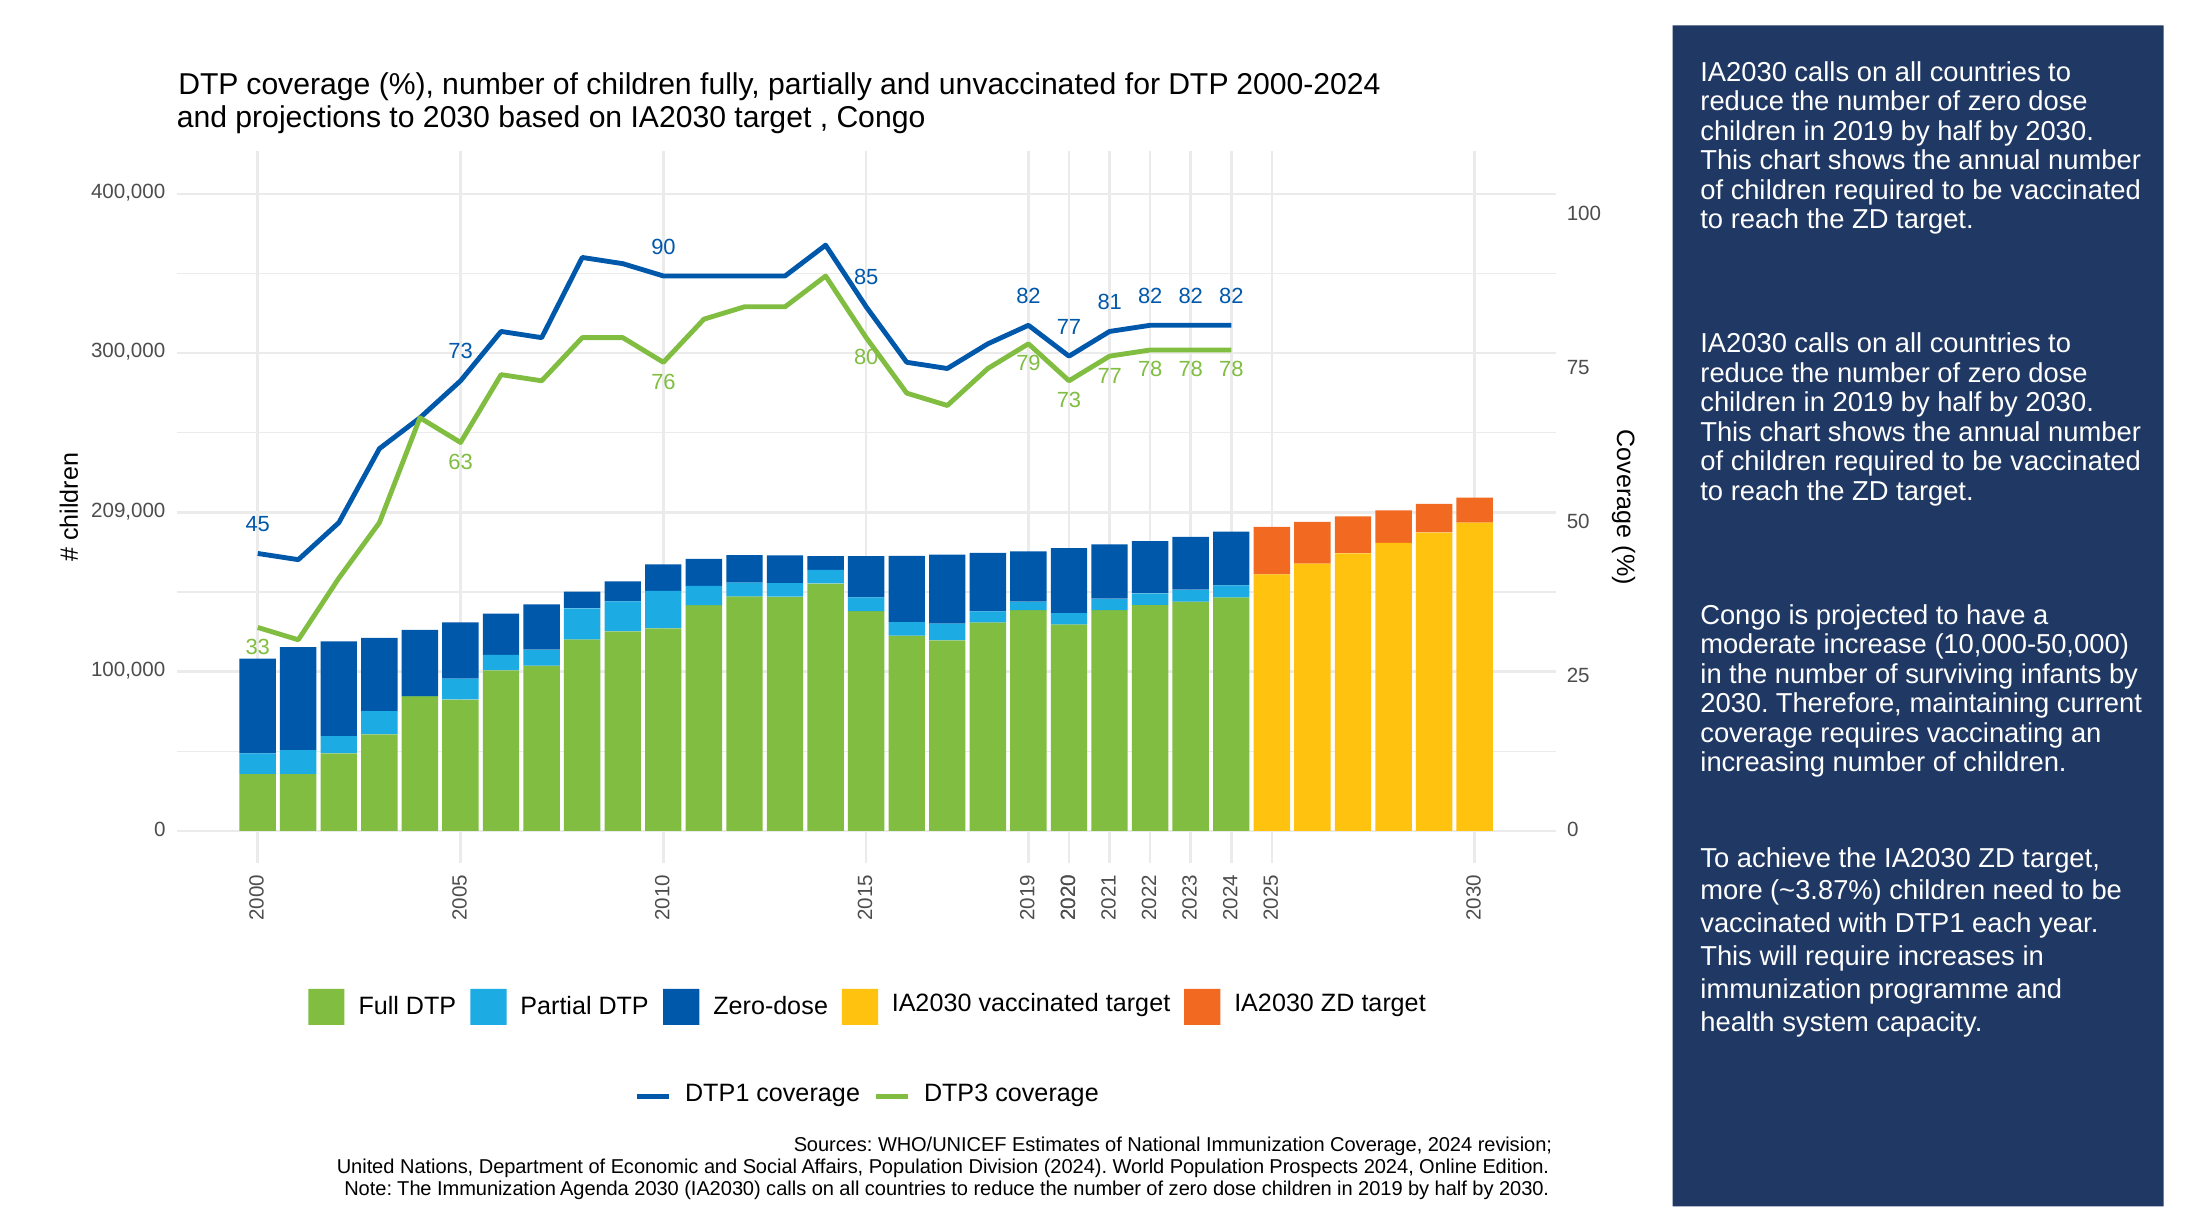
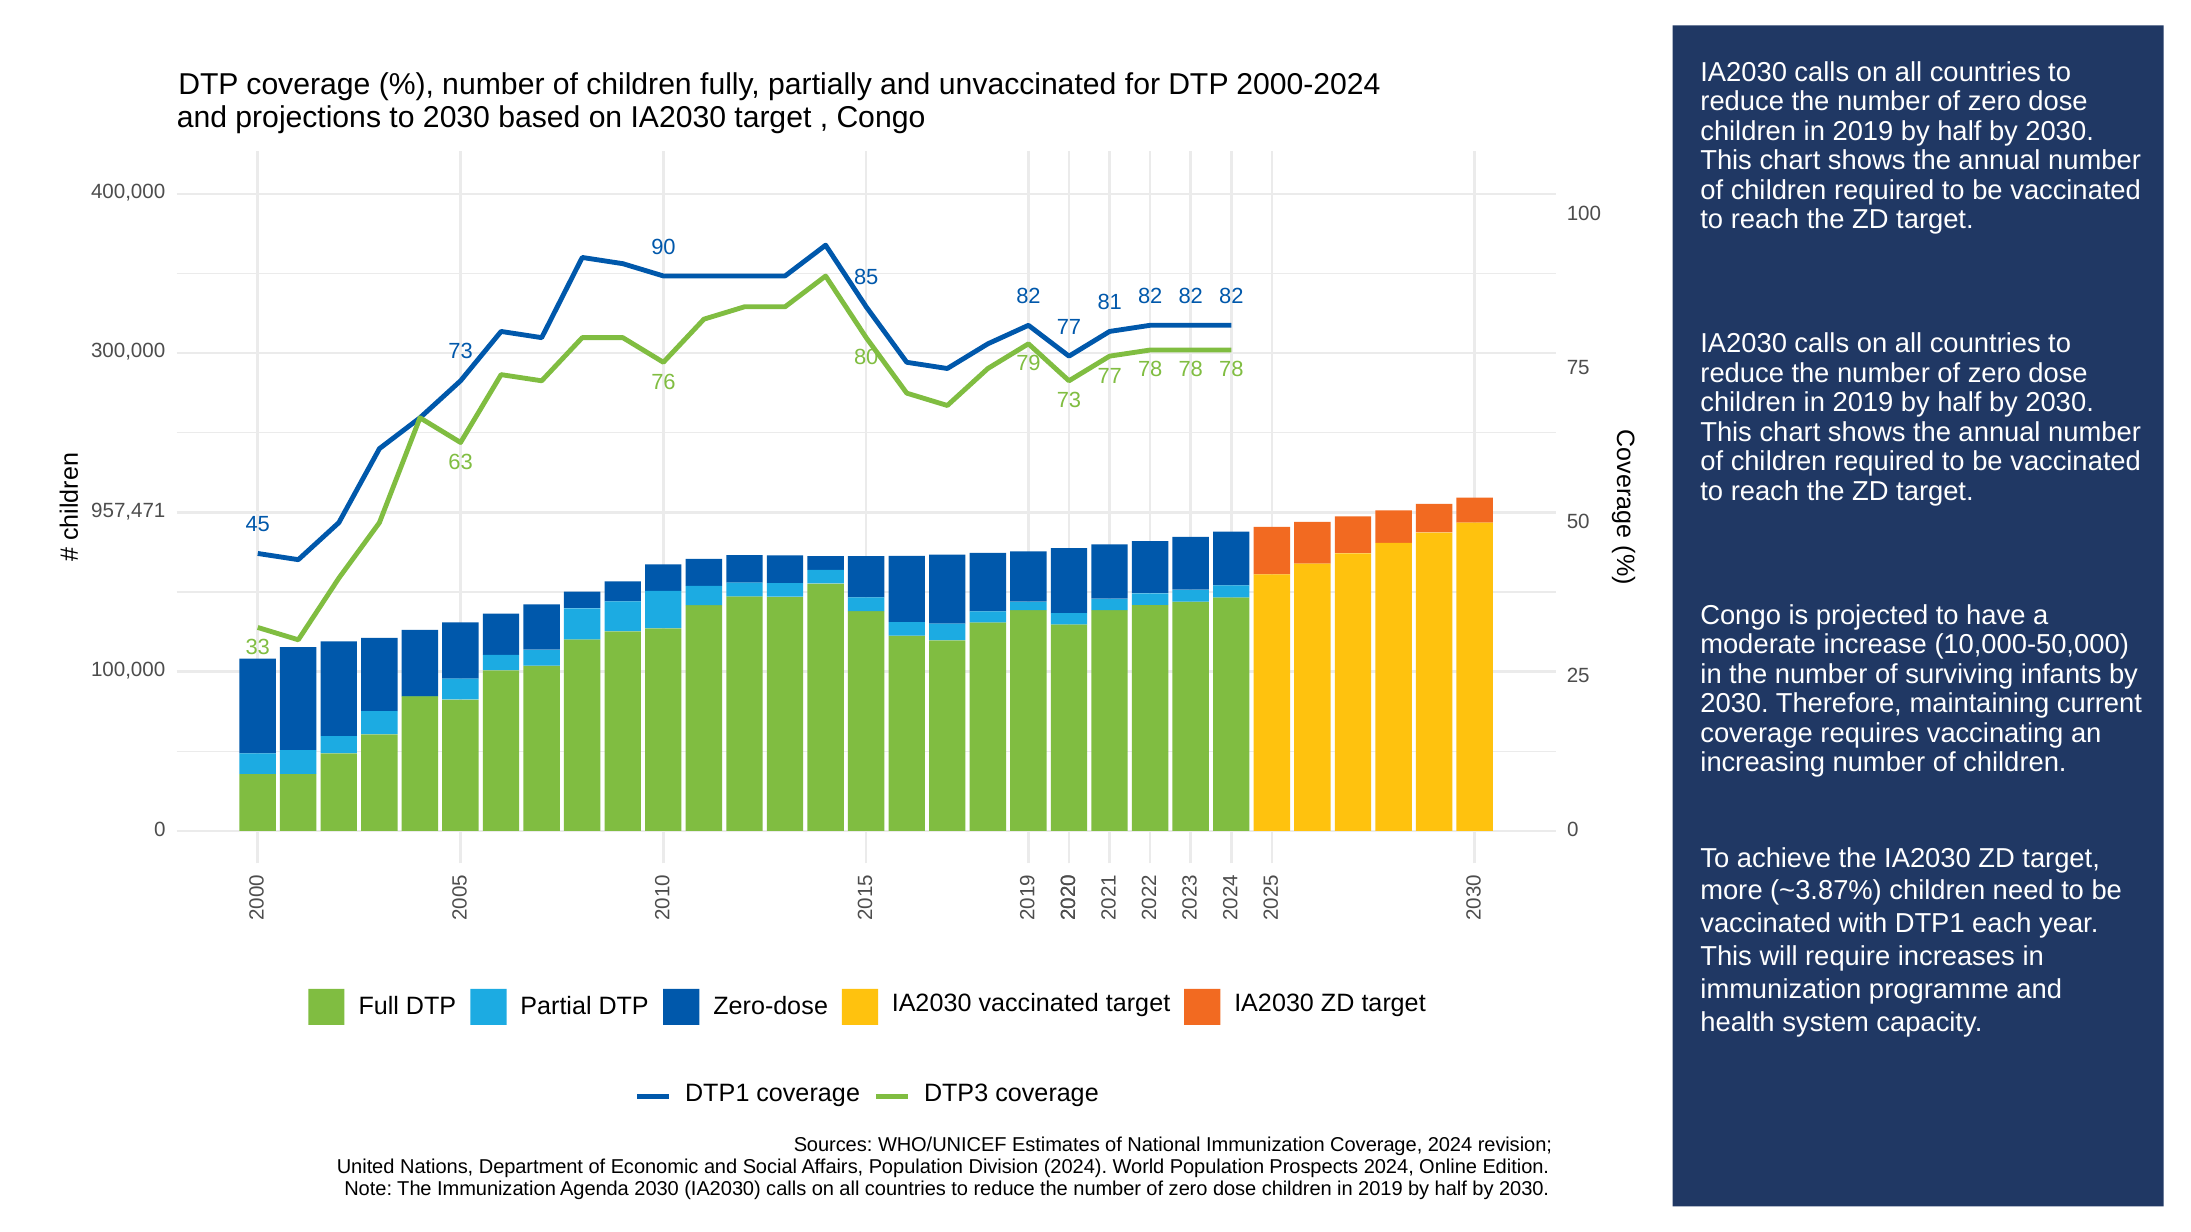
209,000: 209,000 -> 957,471
